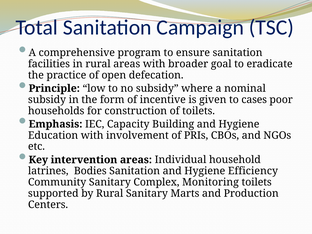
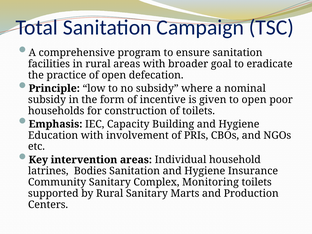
to cases: cases -> open
Efficiency: Efficiency -> Insurance
